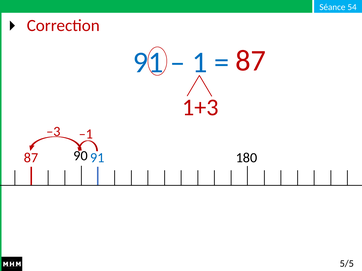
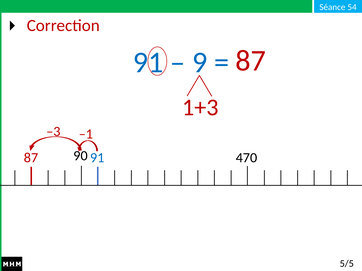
1: 1 -> 9
180: 180 -> 470
